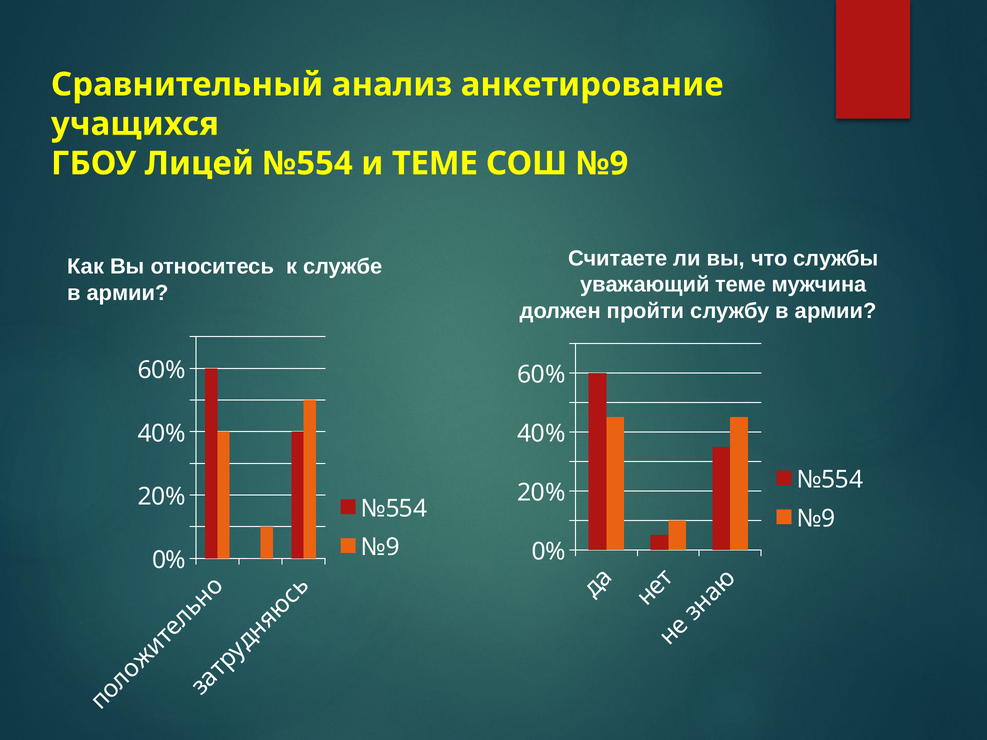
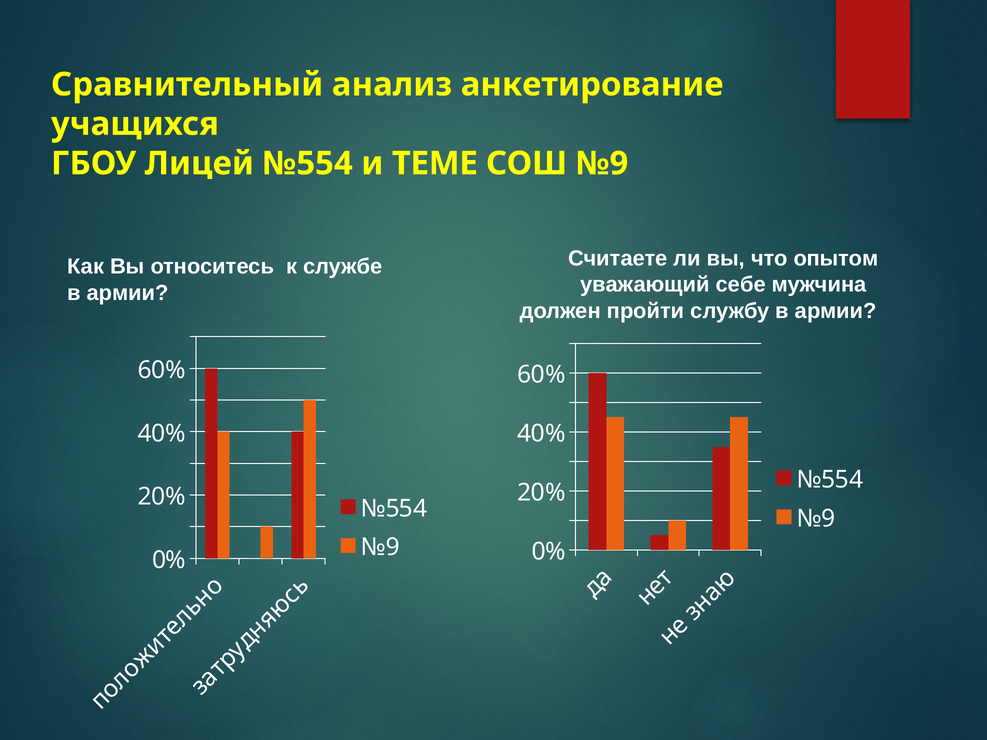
службы: службы -> опытом
уважающий теме: теме -> себе
